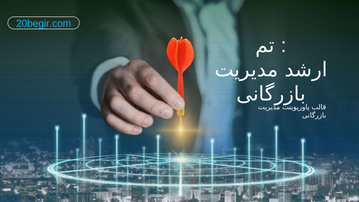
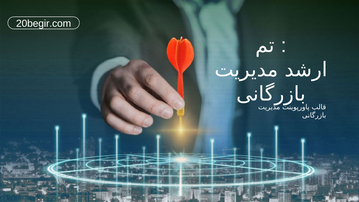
20begir.com colour: light blue -> white
